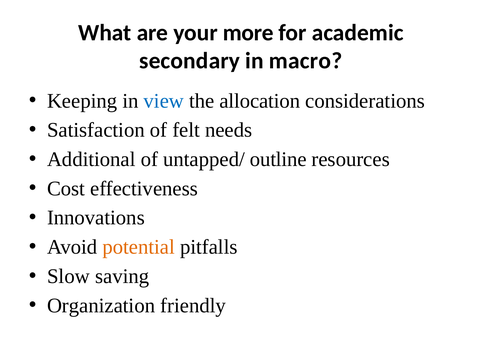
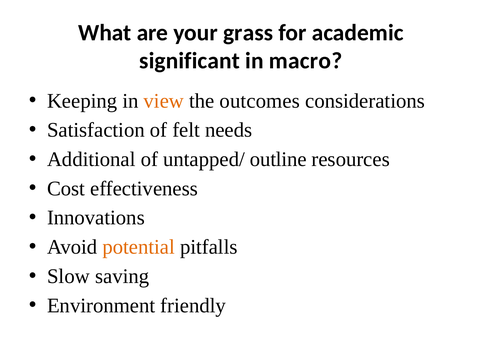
more: more -> grass
secondary: secondary -> significant
view colour: blue -> orange
allocation: allocation -> outcomes
Organization: Organization -> Environment
